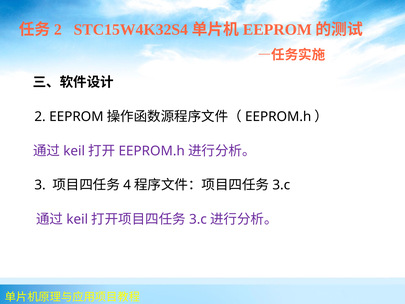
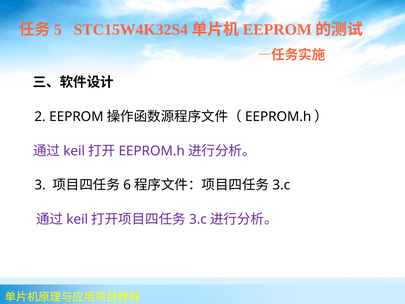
2 at (58, 30): 2 -> 5
4: 4 -> 6
